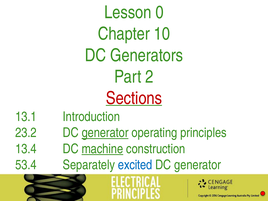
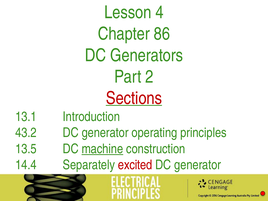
0: 0 -> 4
10: 10 -> 86
23.2: 23.2 -> 43.2
generator at (105, 133) underline: present -> none
13.4: 13.4 -> 13.5
53.4: 53.4 -> 14.4
excited colour: blue -> red
